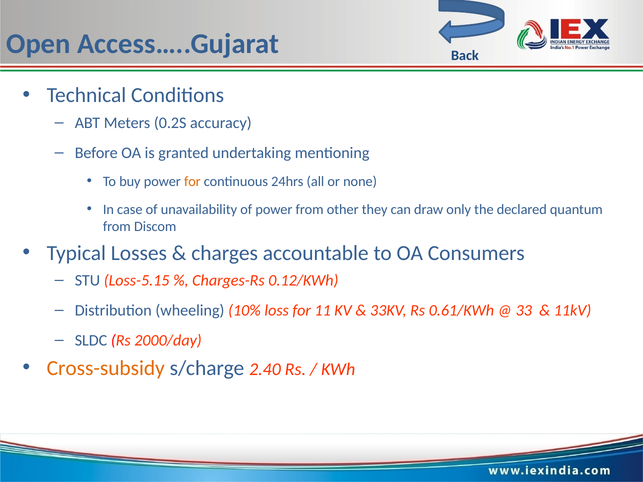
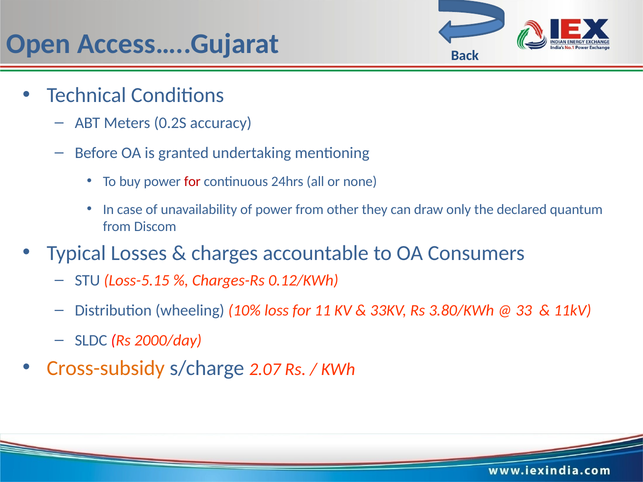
for at (192, 182) colour: orange -> red
0.61/KWh: 0.61/KWh -> 3.80/KWh
2.40: 2.40 -> 2.07
